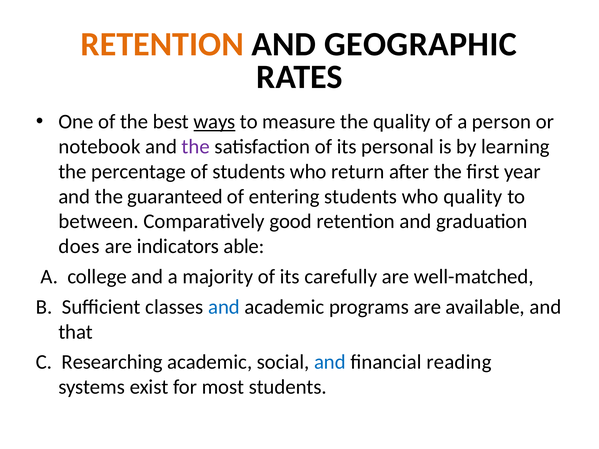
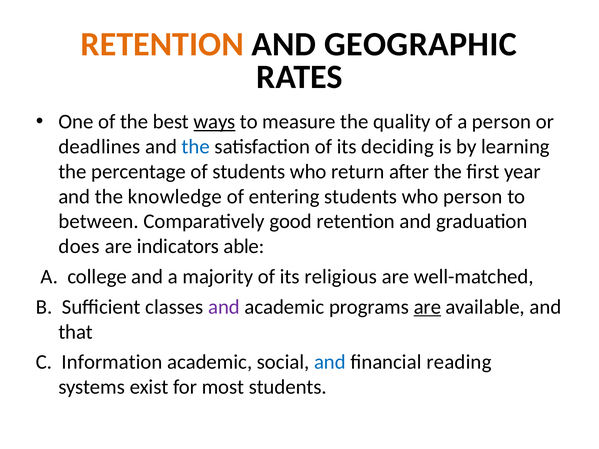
notebook: notebook -> deadlines
the at (196, 147) colour: purple -> blue
personal: personal -> deciding
guaranteed: guaranteed -> knowledge
who quality: quality -> person
carefully: carefully -> religious
and at (224, 307) colour: blue -> purple
are at (427, 307) underline: none -> present
Researching: Researching -> Information
